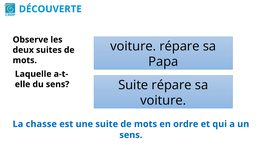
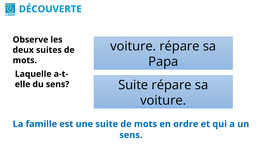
chasse: chasse -> famille
